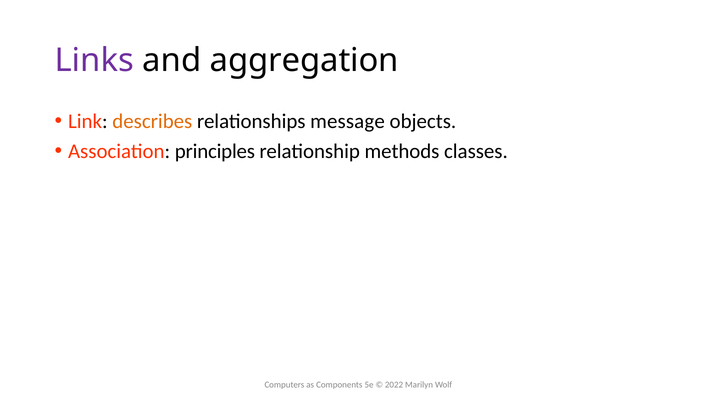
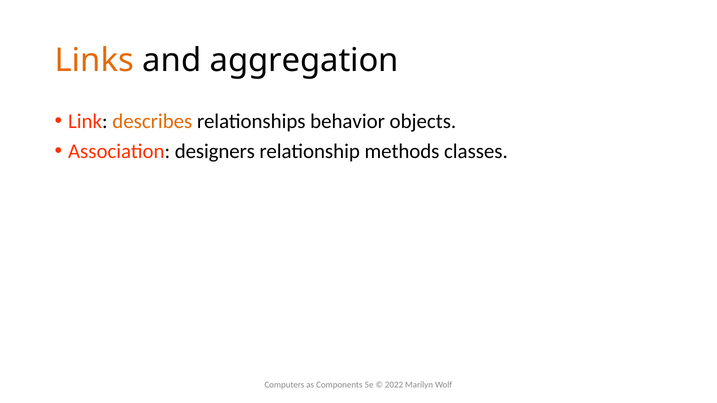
Links colour: purple -> orange
message: message -> behavior
principles: principles -> designers
